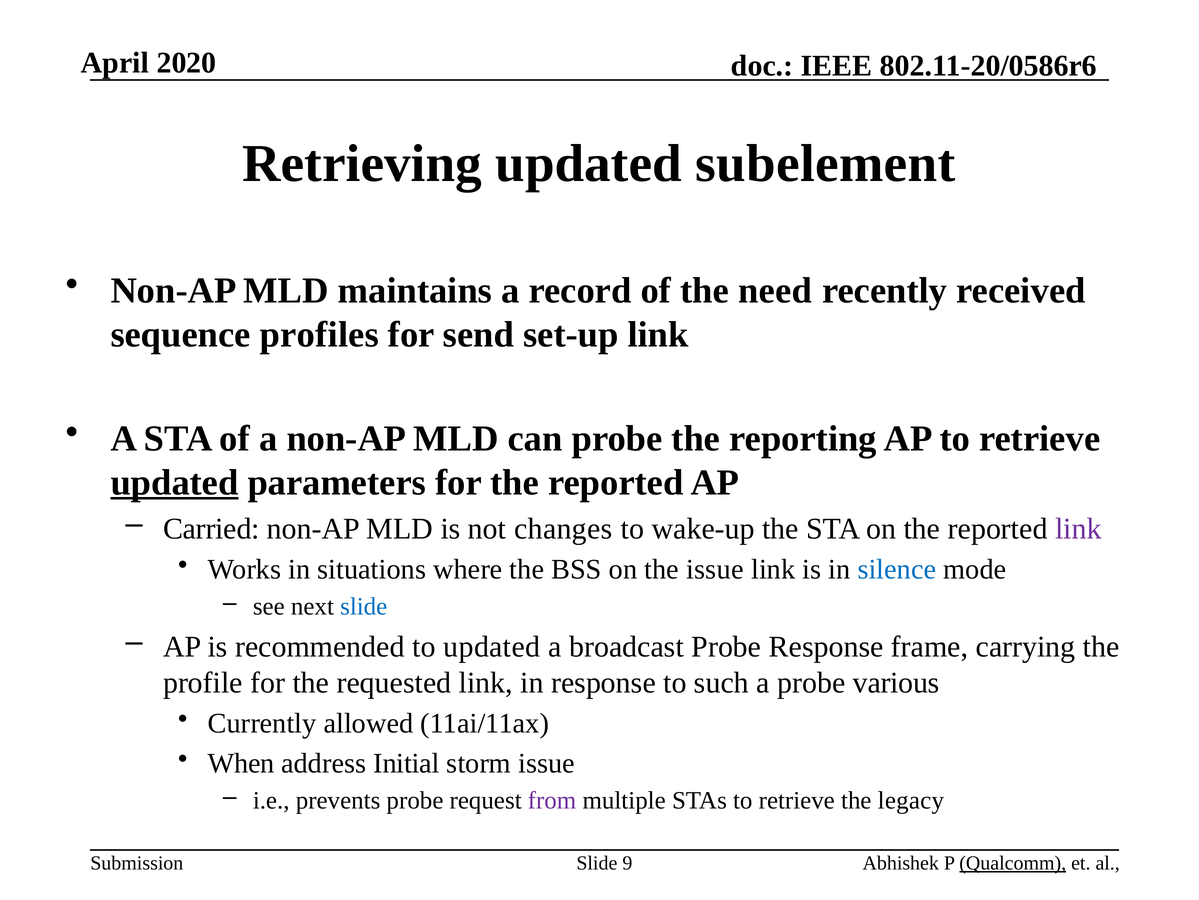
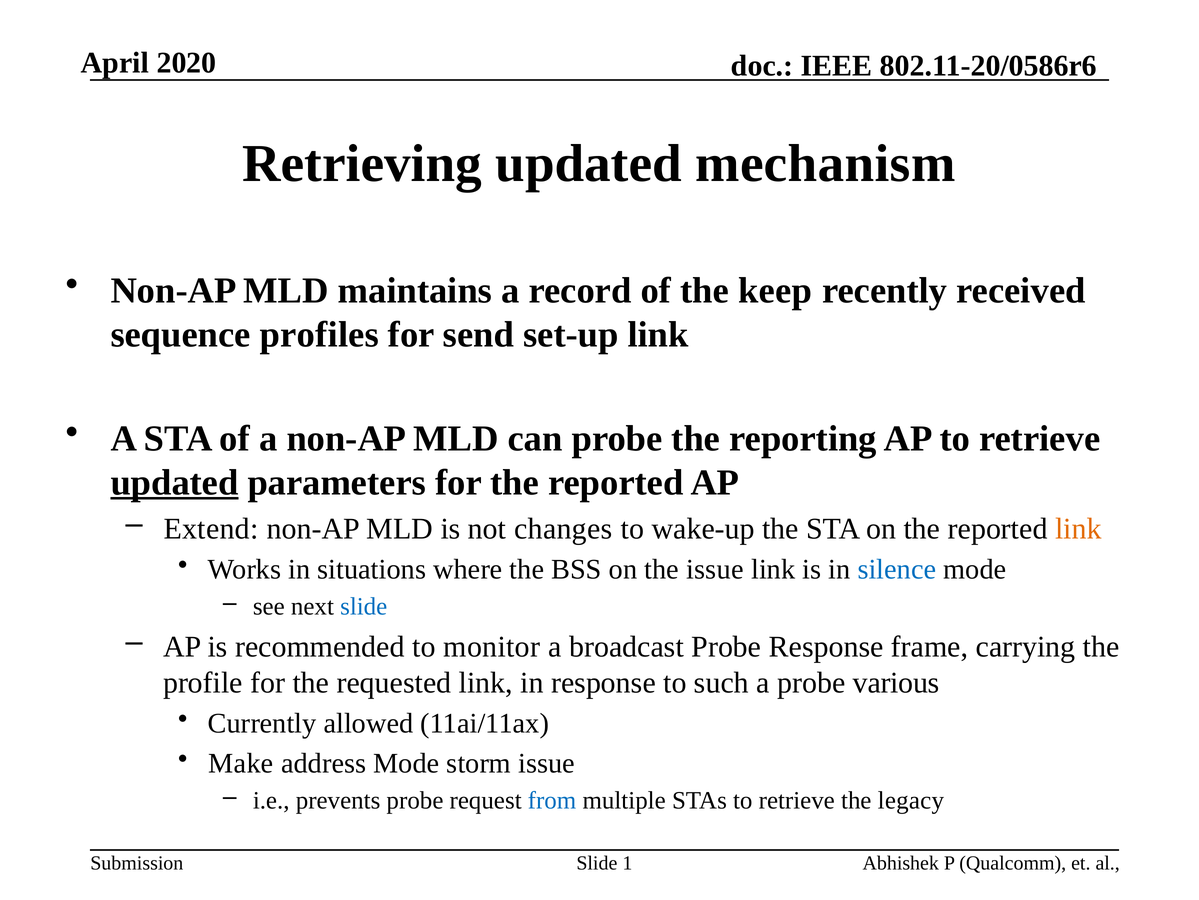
subelement: subelement -> mechanism
need: need -> keep
Carried: Carried -> Extend
link at (1078, 528) colour: purple -> orange
to updated: updated -> monitor
When: When -> Make
address Initial: Initial -> Mode
from colour: purple -> blue
9: 9 -> 1
Qualcomm underline: present -> none
